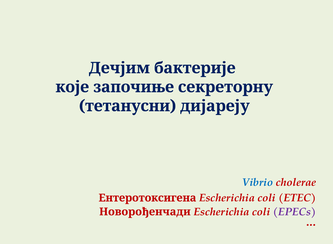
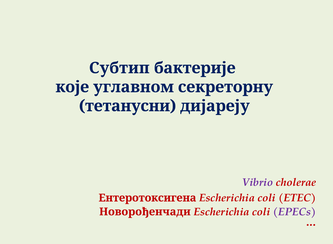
Дечјим: Дечјим -> Субтип
започиње: започиње -> углавном
Vibrio colour: blue -> purple
